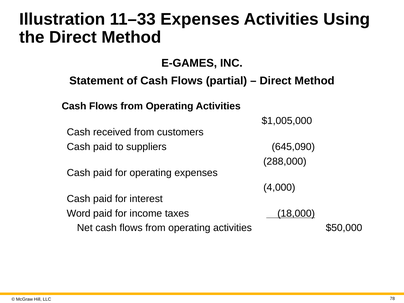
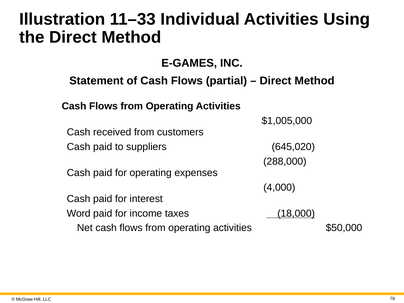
11–33 Expenses: Expenses -> Individual
645,090: 645,090 -> 645,020
